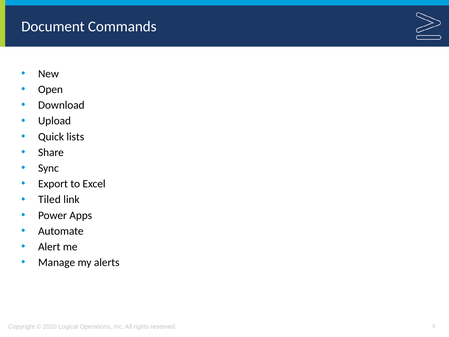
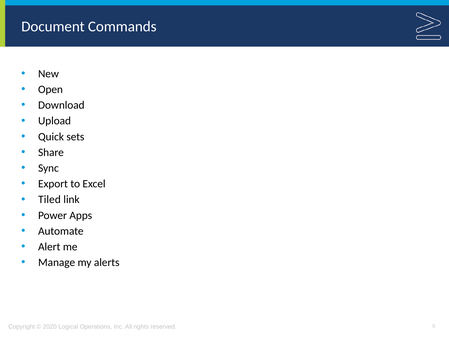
lists: lists -> sets
